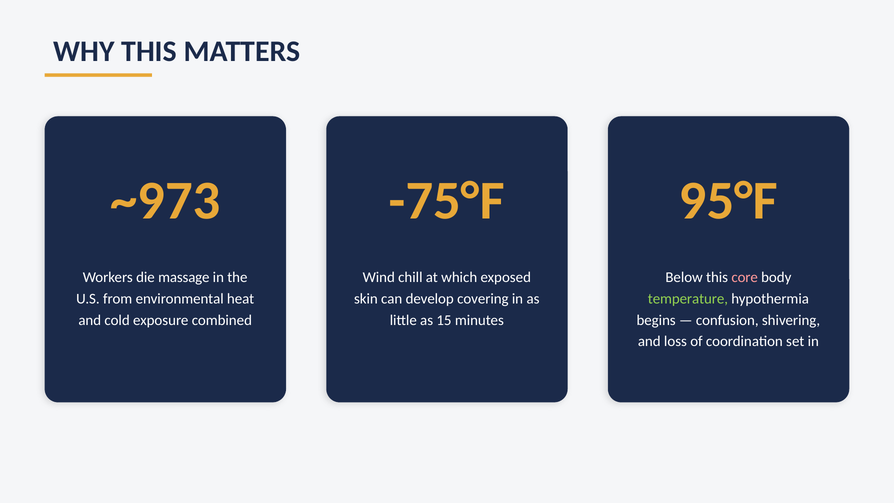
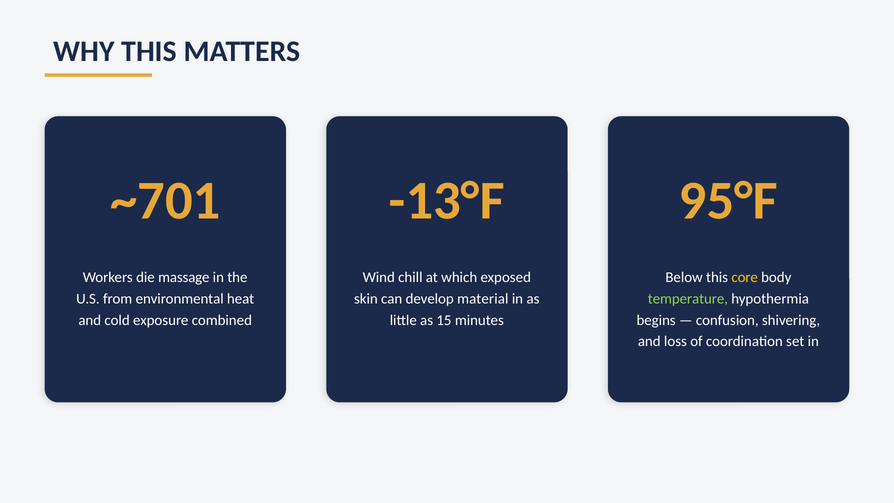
~973: ~973 -> ~701
-75°F: -75°F -> -13°F
core colour: pink -> yellow
covering: covering -> material
